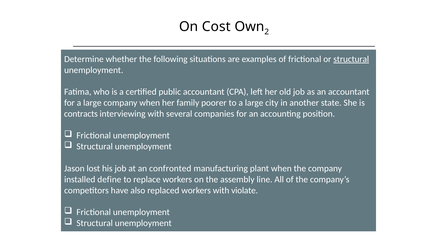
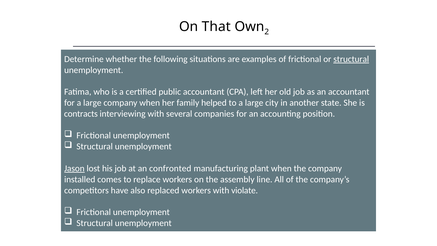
Cost: Cost -> That
poorer: poorer -> helped
Jason underline: none -> present
define: define -> comes
